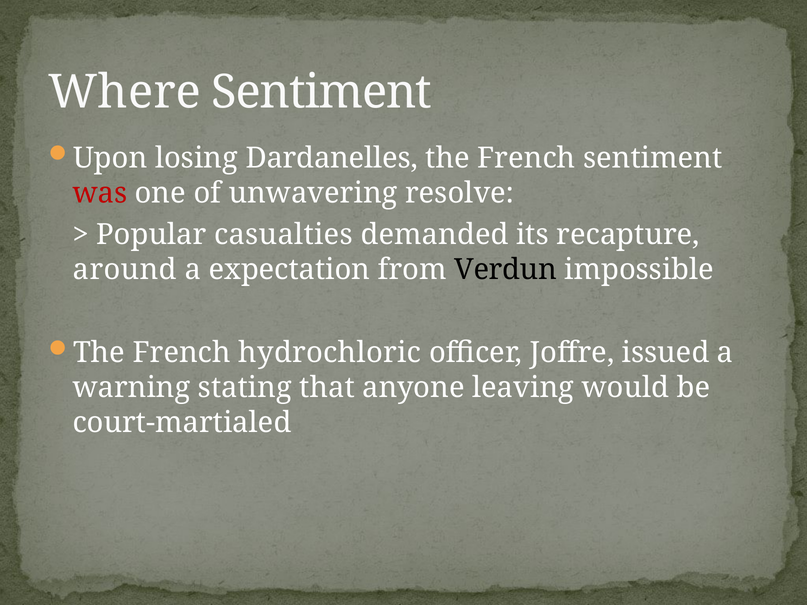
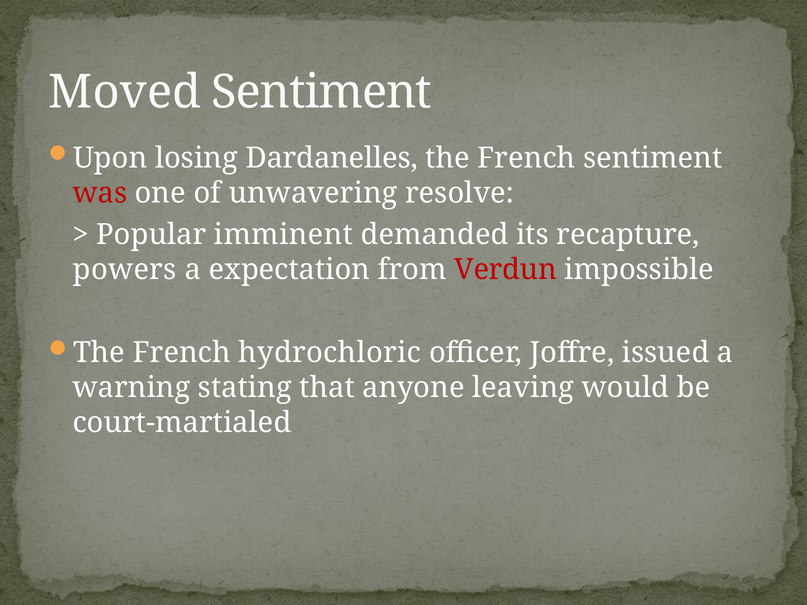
Where: Where -> Moved
casualties: casualties -> imminent
around: around -> powers
Verdun colour: black -> red
